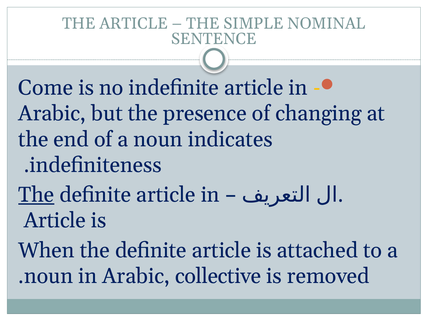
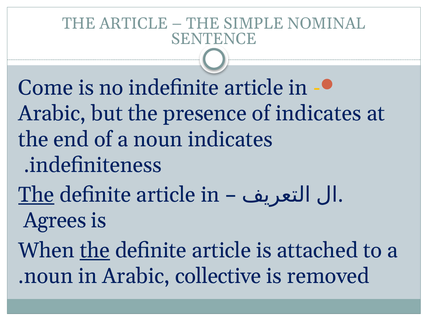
of changing: changing -> indicates
Article at (55, 221): Article -> Agrees
the at (95, 251) underline: none -> present
